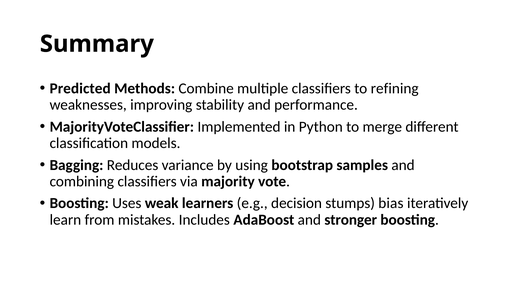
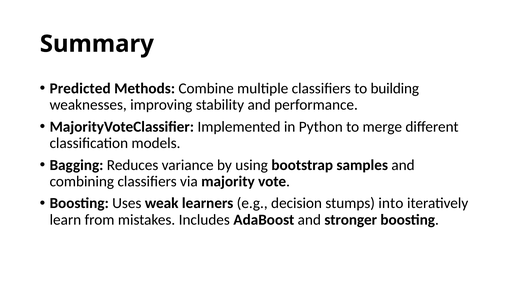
refining: refining -> building
bias: bias -> into
